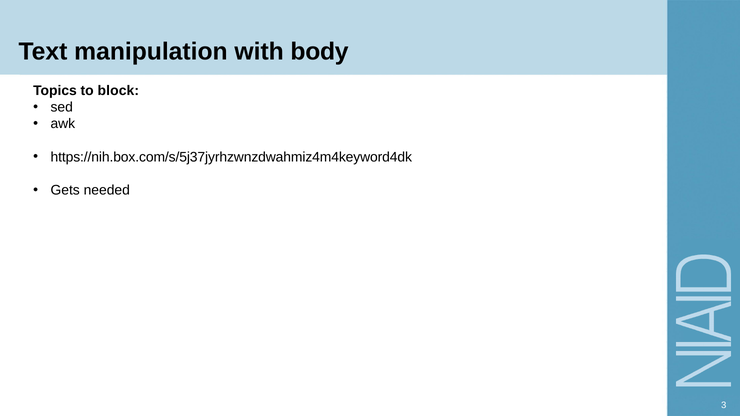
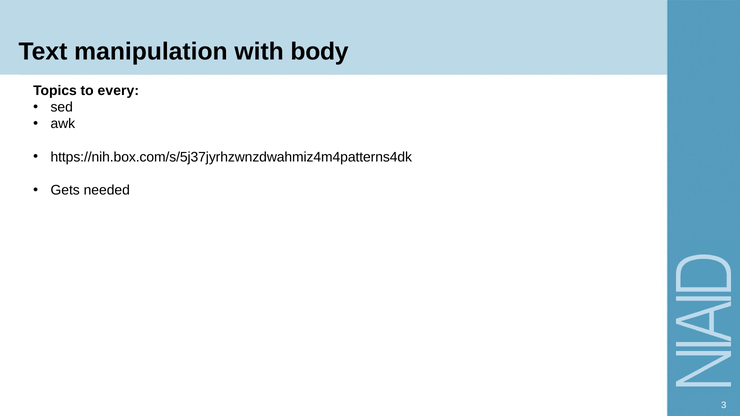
block: block -> every
https://nih.box.com/s/5j37jyrhzwnzdwahmiz4m4keyword4dk: https://nih.box.com/s/5j37jyrhzwnzdwahmiz4m4keyword4dk -> https://nih.box.com/s/5j37jyrhzwnzdwahmiz4m4patterns4dk
